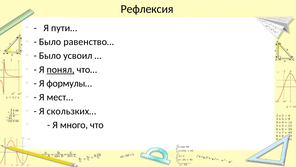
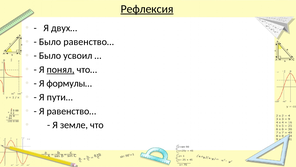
Рефлексия underline: none -> present
пути…: пути… -> двух…
мест…: мест… -> пути…
Я скользких…: скользких… -> равенство…
много: много -> земле
